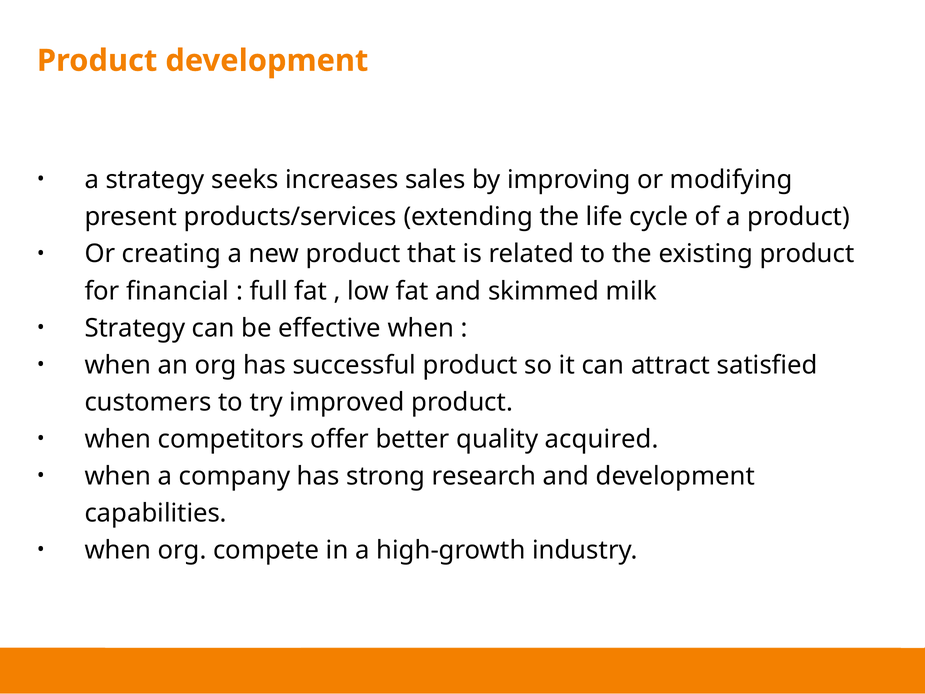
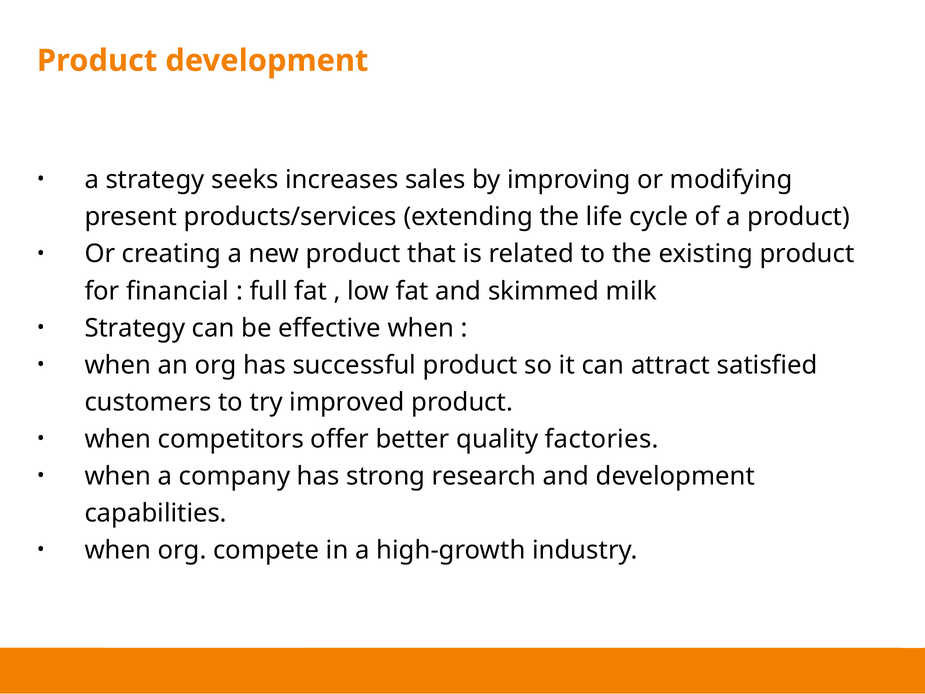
acquired: acquired -> factories
